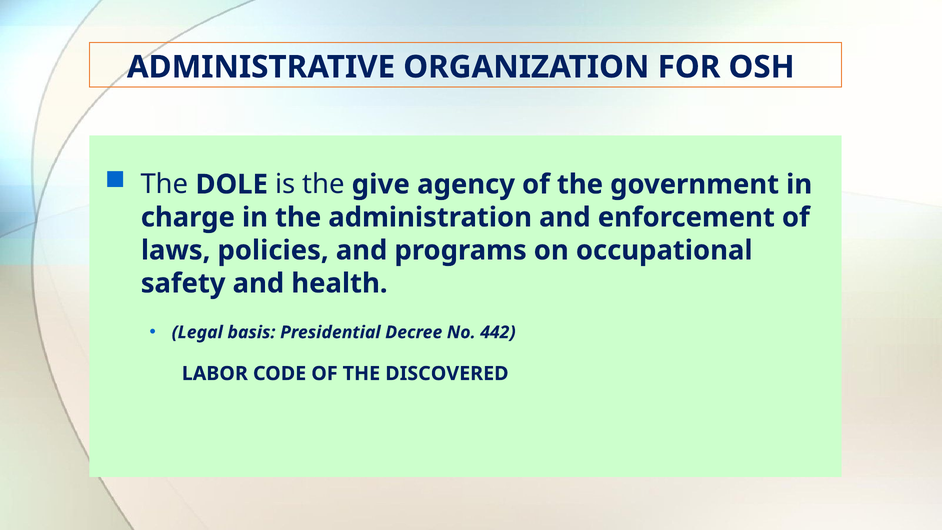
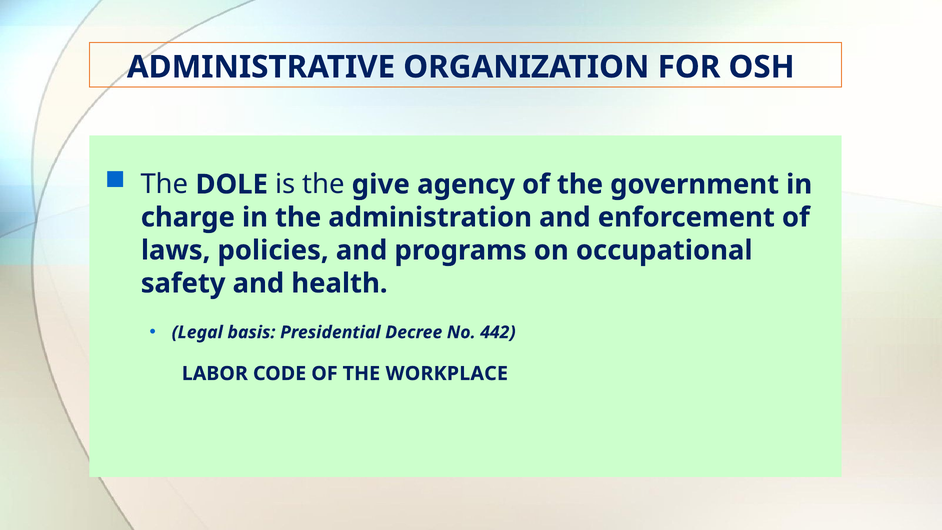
DISCOVERED: DISCOVERED -> WORKPLACE
